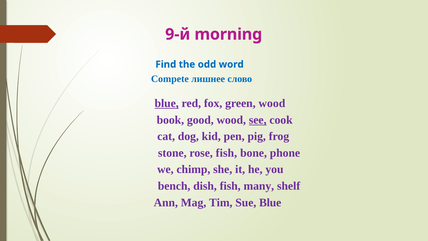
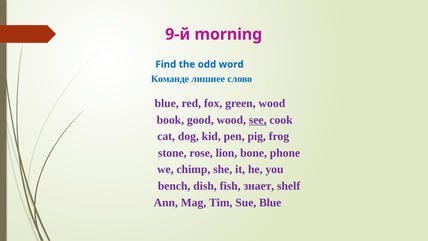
Compete: Compete -> Команде
blue at (167, 103) underline: present -> none
rose fish: fish -> lion
many: many -> знает
